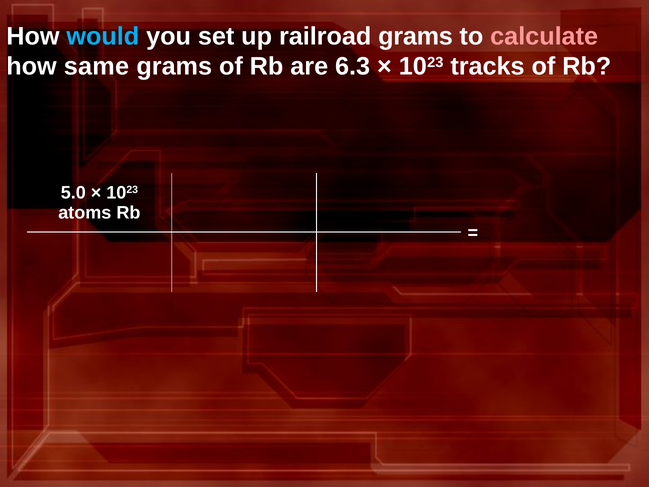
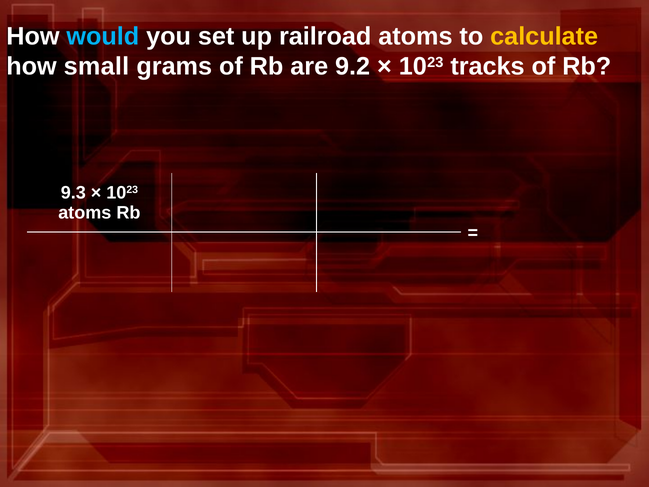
railroad grams: grams -> atoms
calculate colour: pink -> yellow
same: same -> small
6.3: 6.3 -> 9.2
5.0: 5.0 -> 9.3
